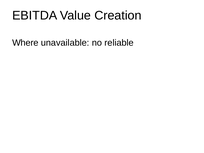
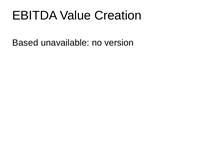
Where: Where -> Based
reliable: reliable -> version
